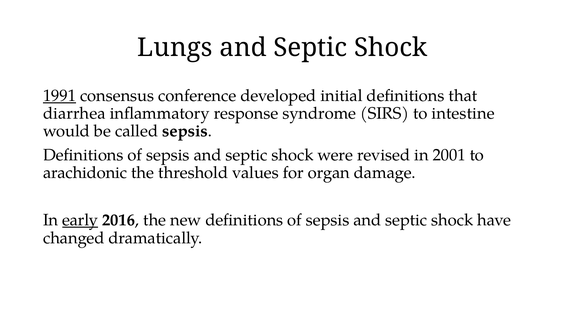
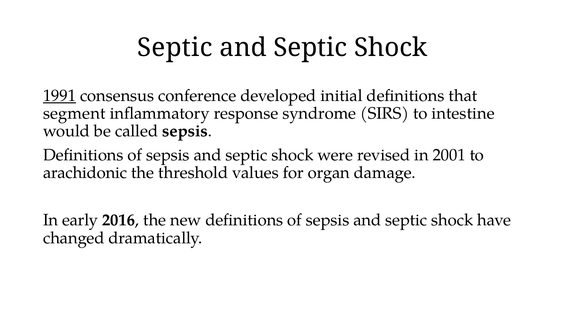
Lungs at (175, 47): Lungs -> Septic
diarrhea: diarrhea -> segment
early underline: present -> none
